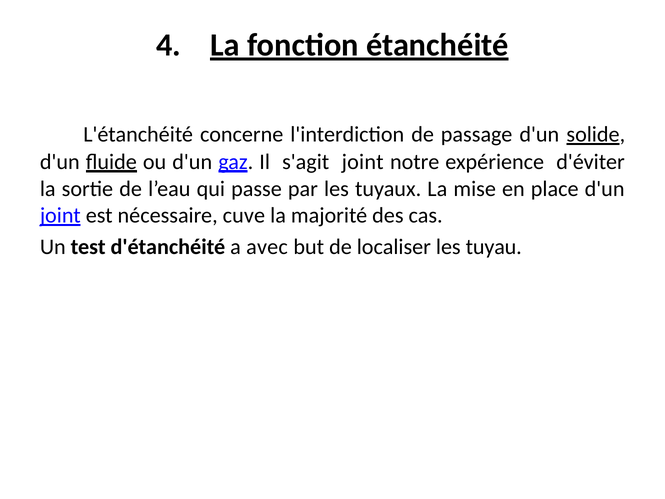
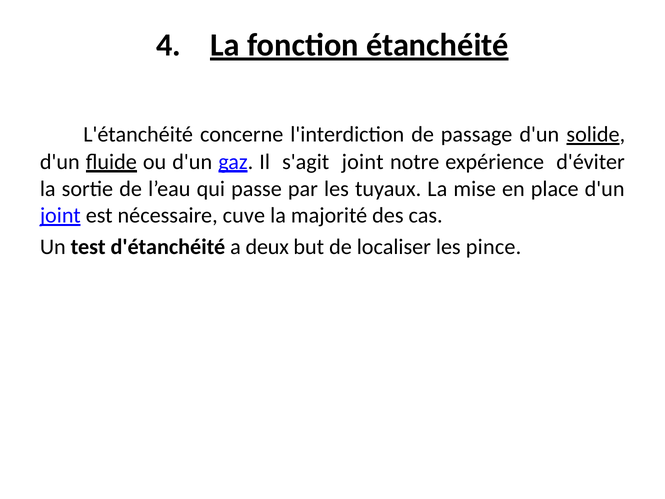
avec: avec -> deux
tuyau: tuyau -> pince
